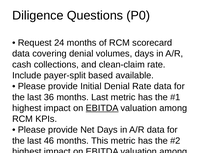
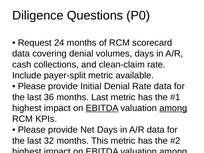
payer-split based: based -> metric
among at (173, 108) underline: none -> present
46: 46 -> 32
